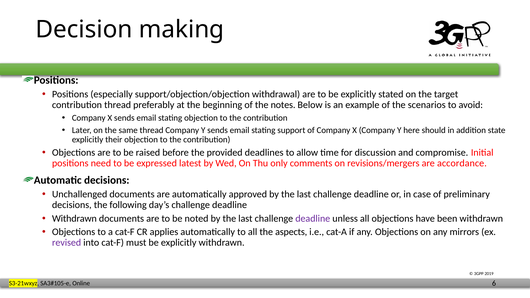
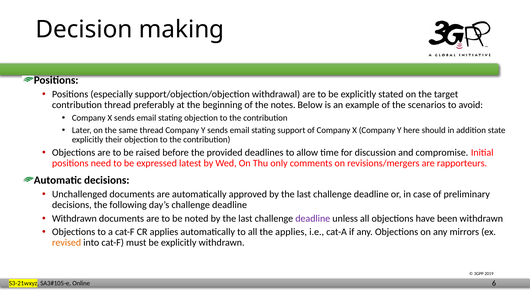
accordance: accordance -> rapporteurs
the aspects: aspects -> applies
revised colour: purple -> orange
